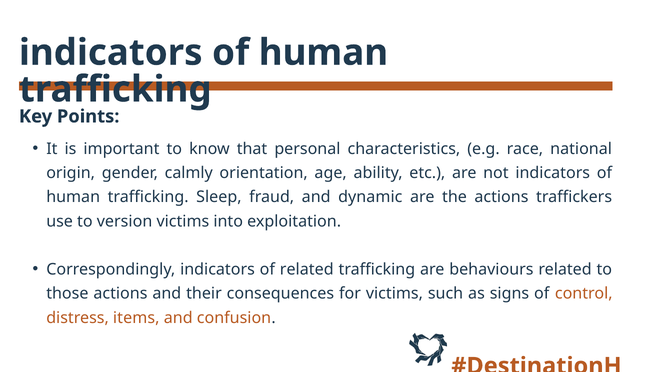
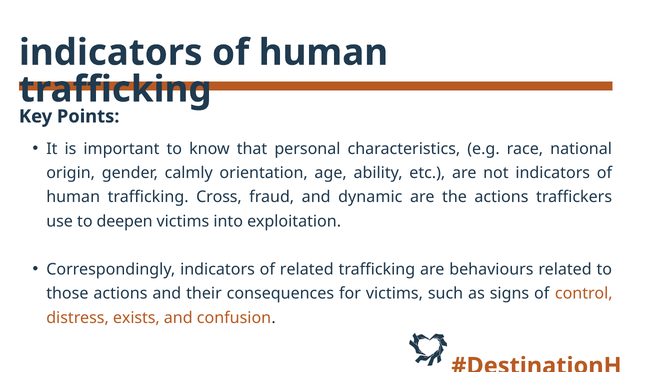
Sleep: Sleep -> Cross
version: version -> deepen
items: items -> exists
